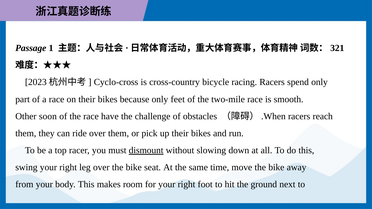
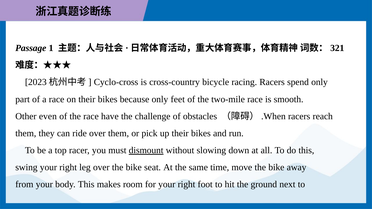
soon: soon -> even
